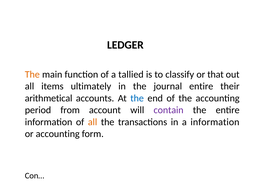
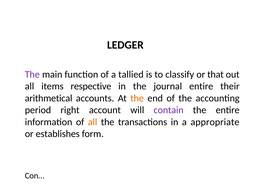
The at (32, 75) colour: orange -> purple
ultimately: ultimately -> respective
the at (137, 98) colour: blue -> orange
from: from -> right
a information: information -> appropriate
or accounting: accounting -> establishes
